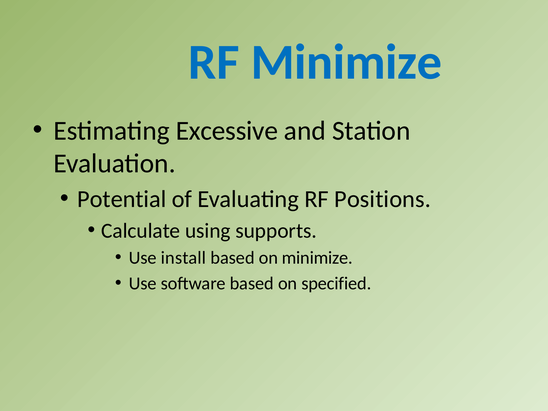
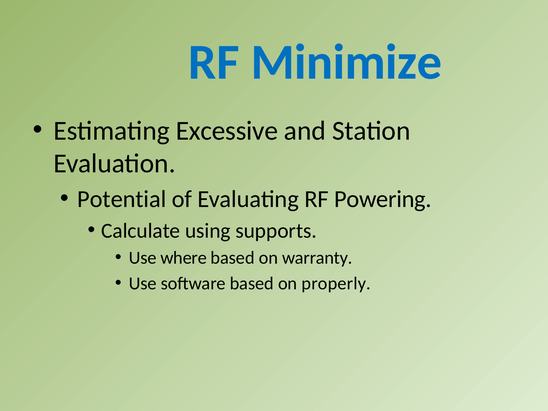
Positions: Positions -> Powering
install: install -> where
on minimize: minimize -> warranty
specified: specified -> properly
